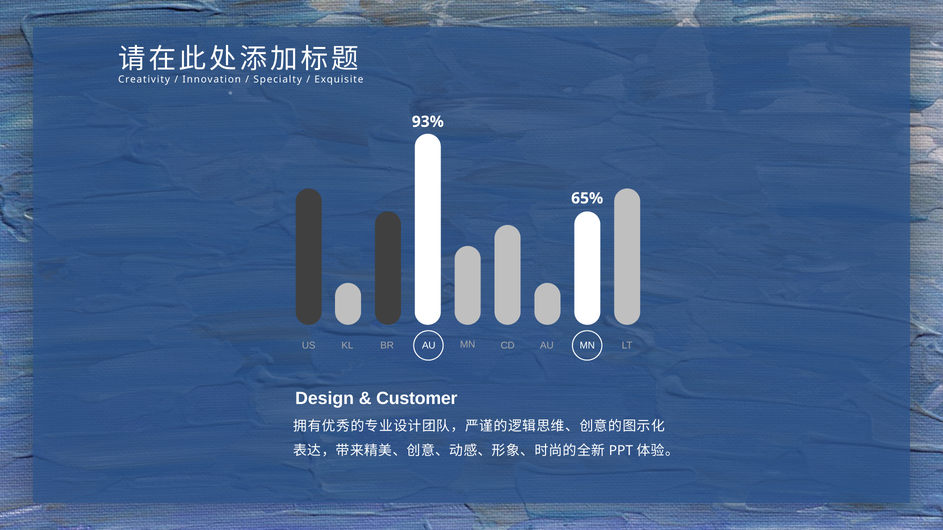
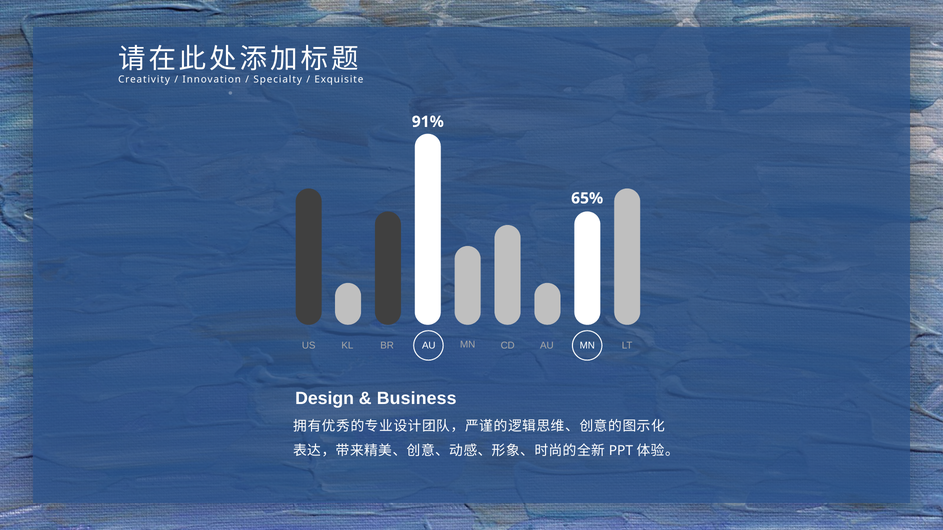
93%: 93% -> 91%
Customer: Customer -> Business
